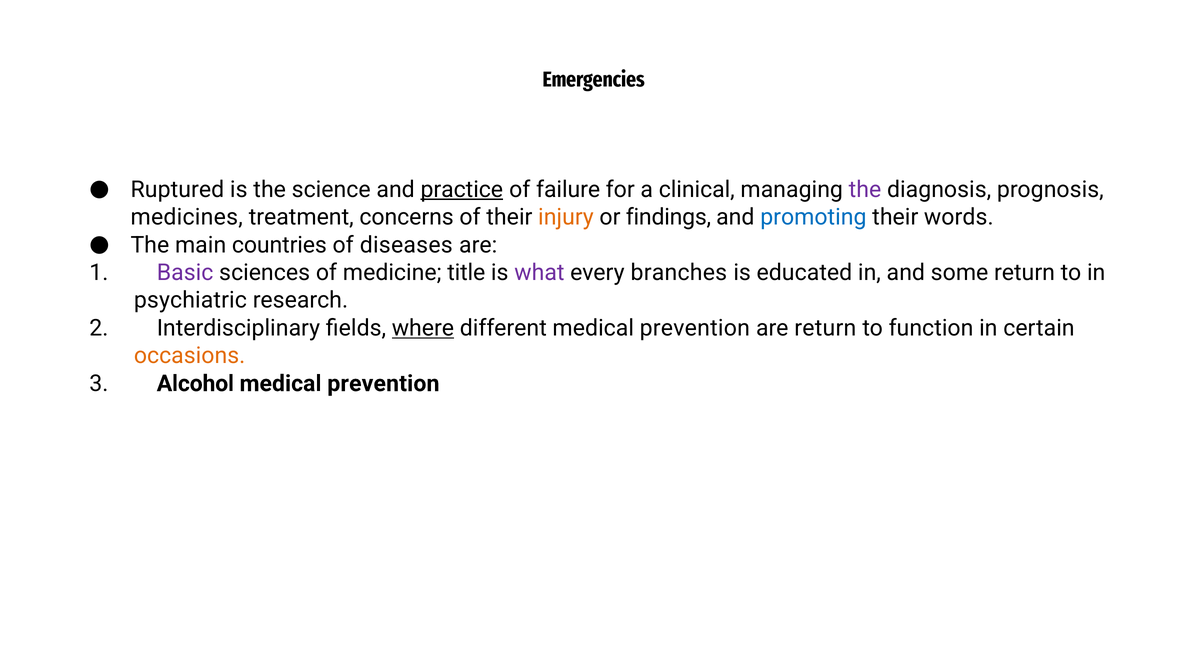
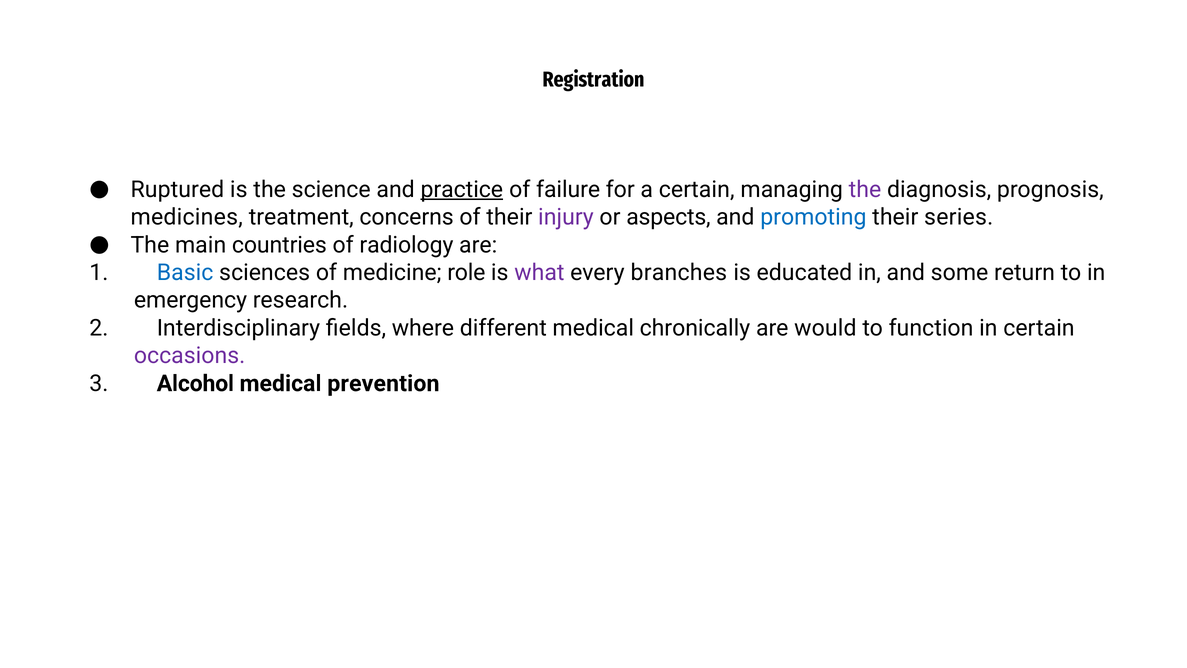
Emergencies: Emergencies -> Registration
a clinical: clinical -> certain
injury colour: orange -> purple
findings: findings -> aspects
words: words -> series
diseases: diseases -> radiology
Basic colour: purple -> blue
title: title -> role
psychiatric: psychiatric -> emergency
where underline: present -> none
different medical prevention: prevention -> chronically
are return: return -> would
occasions colour: orange -> purple
